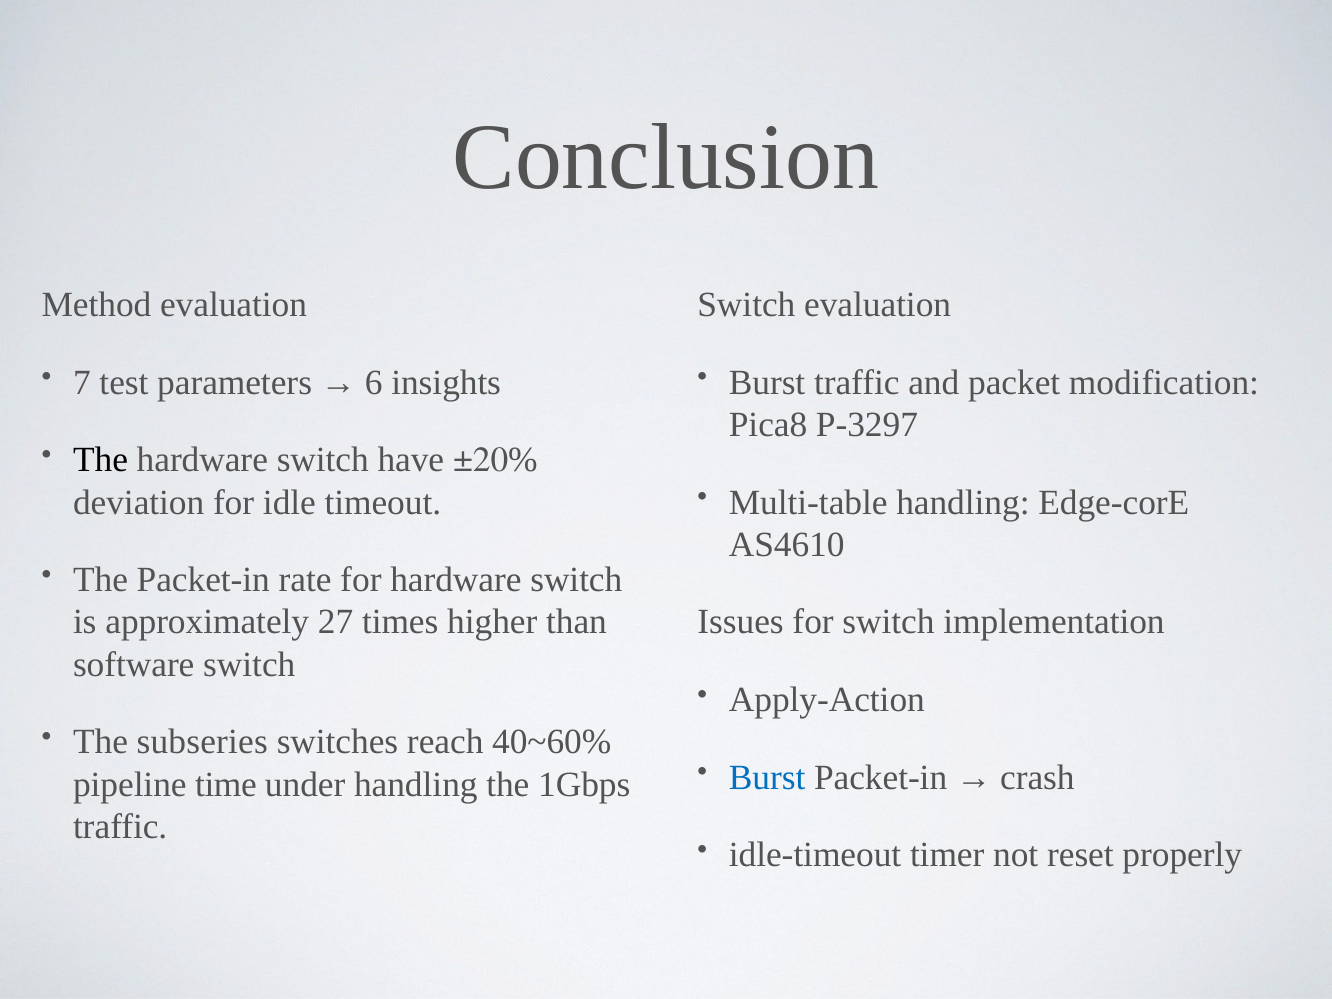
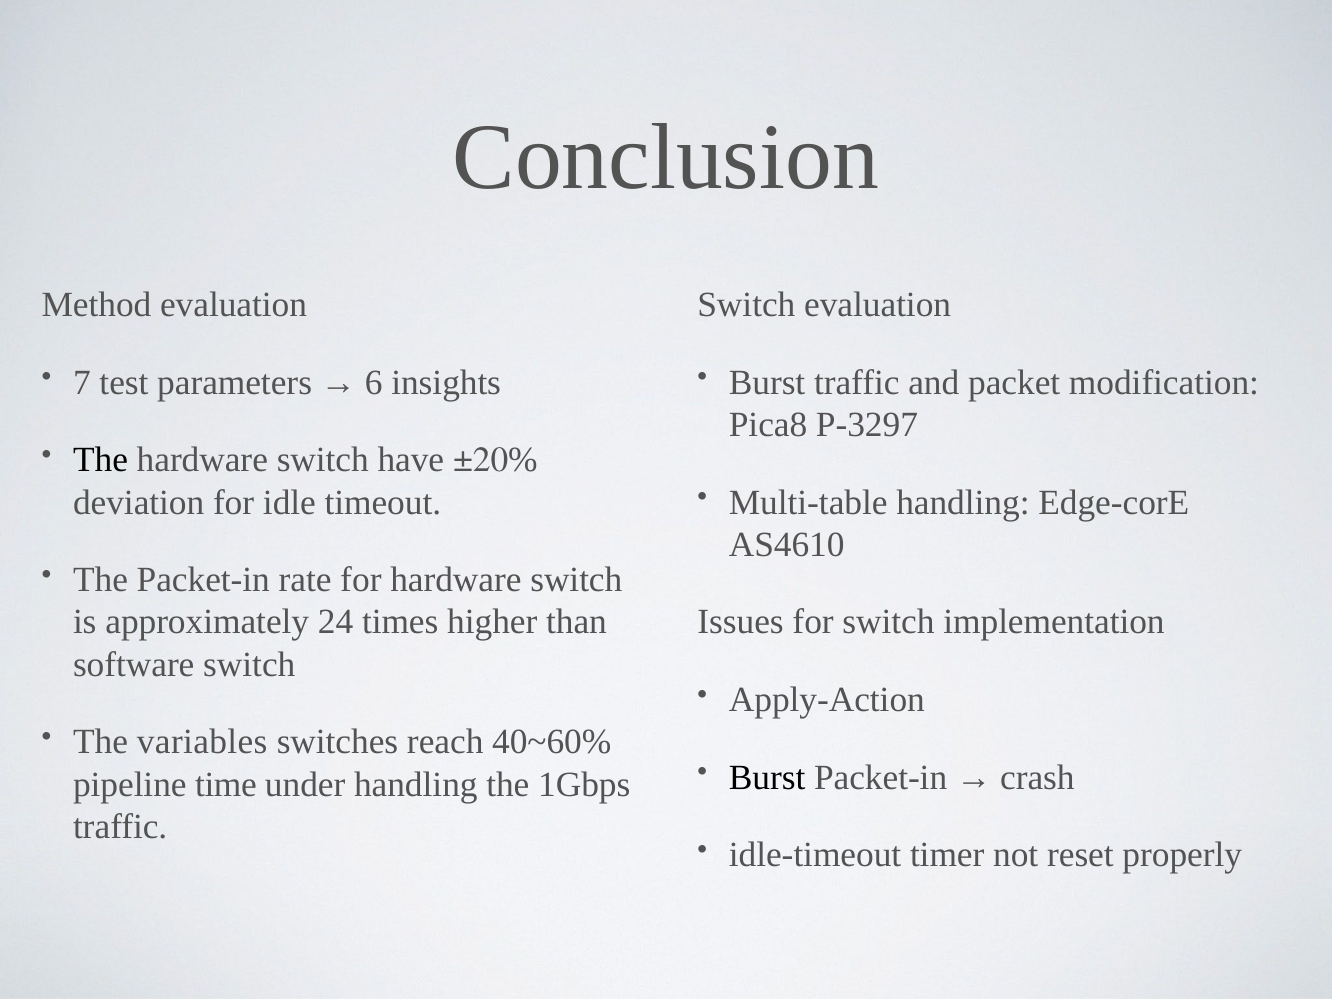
27: 27 -> 24
subseries: subseries -> variables
Burst at (767, 777) colour: blue -> black
